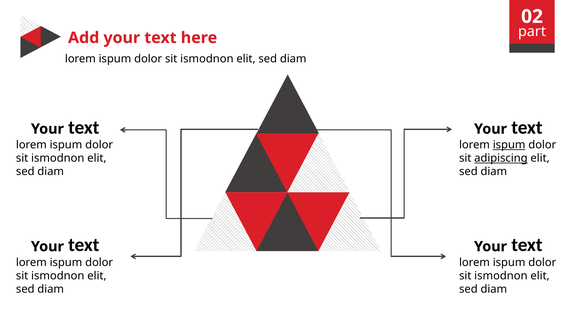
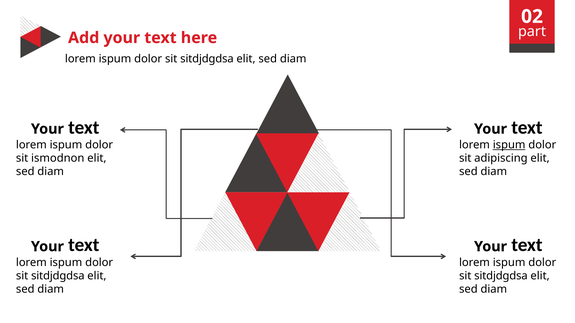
ismodnon at (207, 59): ismodnon -> sitdjdgdsa
adipiscing underline: present -> none
ismodnon at (58, 276): ismodnon -> sitdjdgdsa
ismodnon at (501, 276): ismodnon -> sitdjdgdsa
